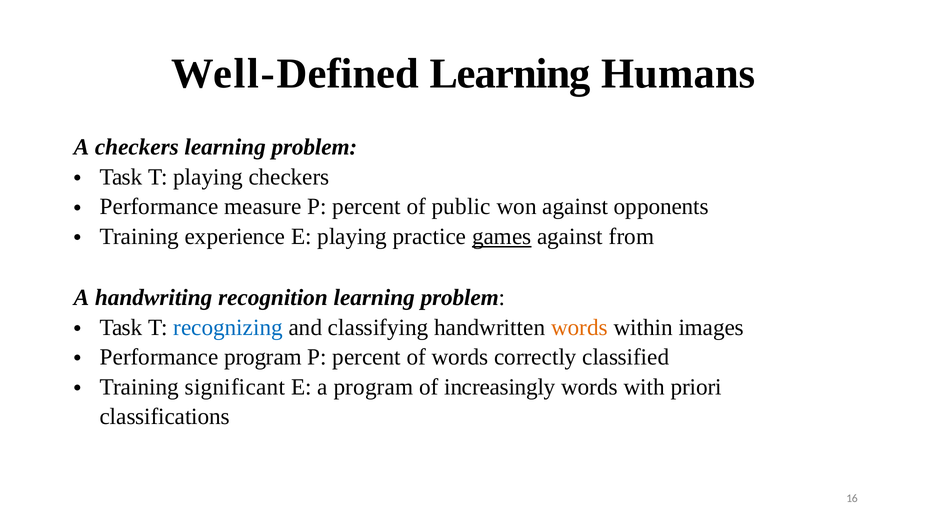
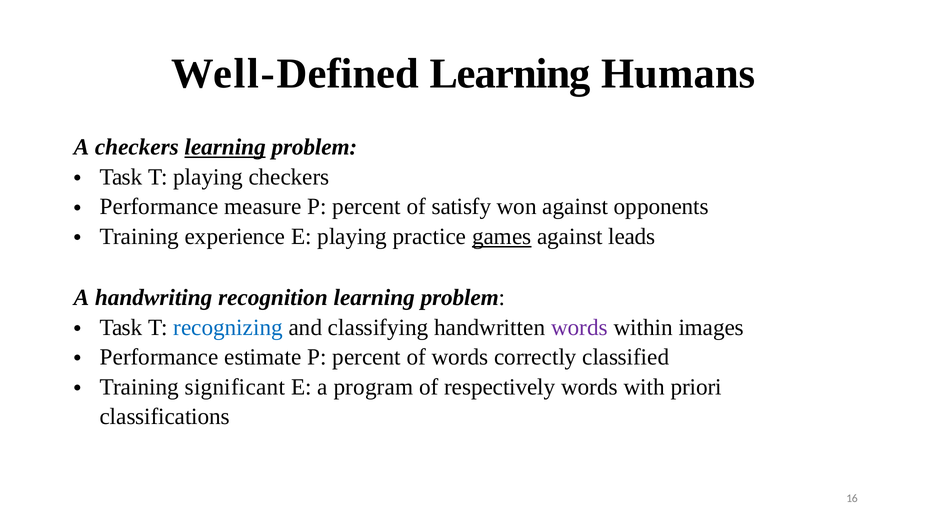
learning at (225, 147) underline: none -> present
public: public -> satisfy
from: from -> leads
words at (579, 327) colour: orange -> purple
Performance program: program -> estimate
increasingly: increasingly -> respectively
